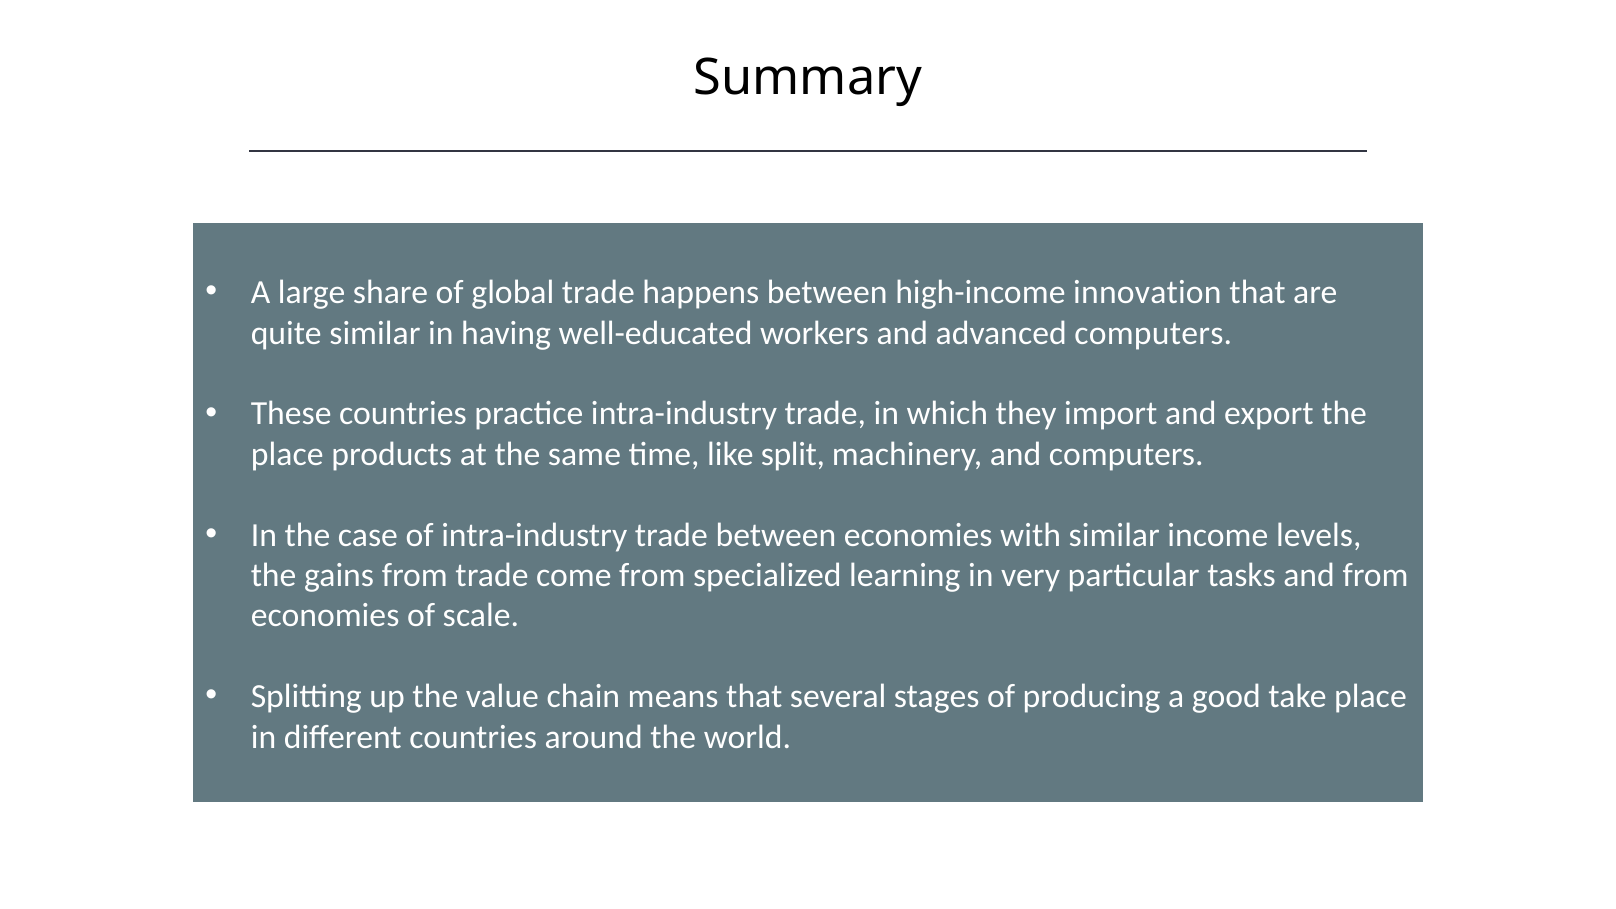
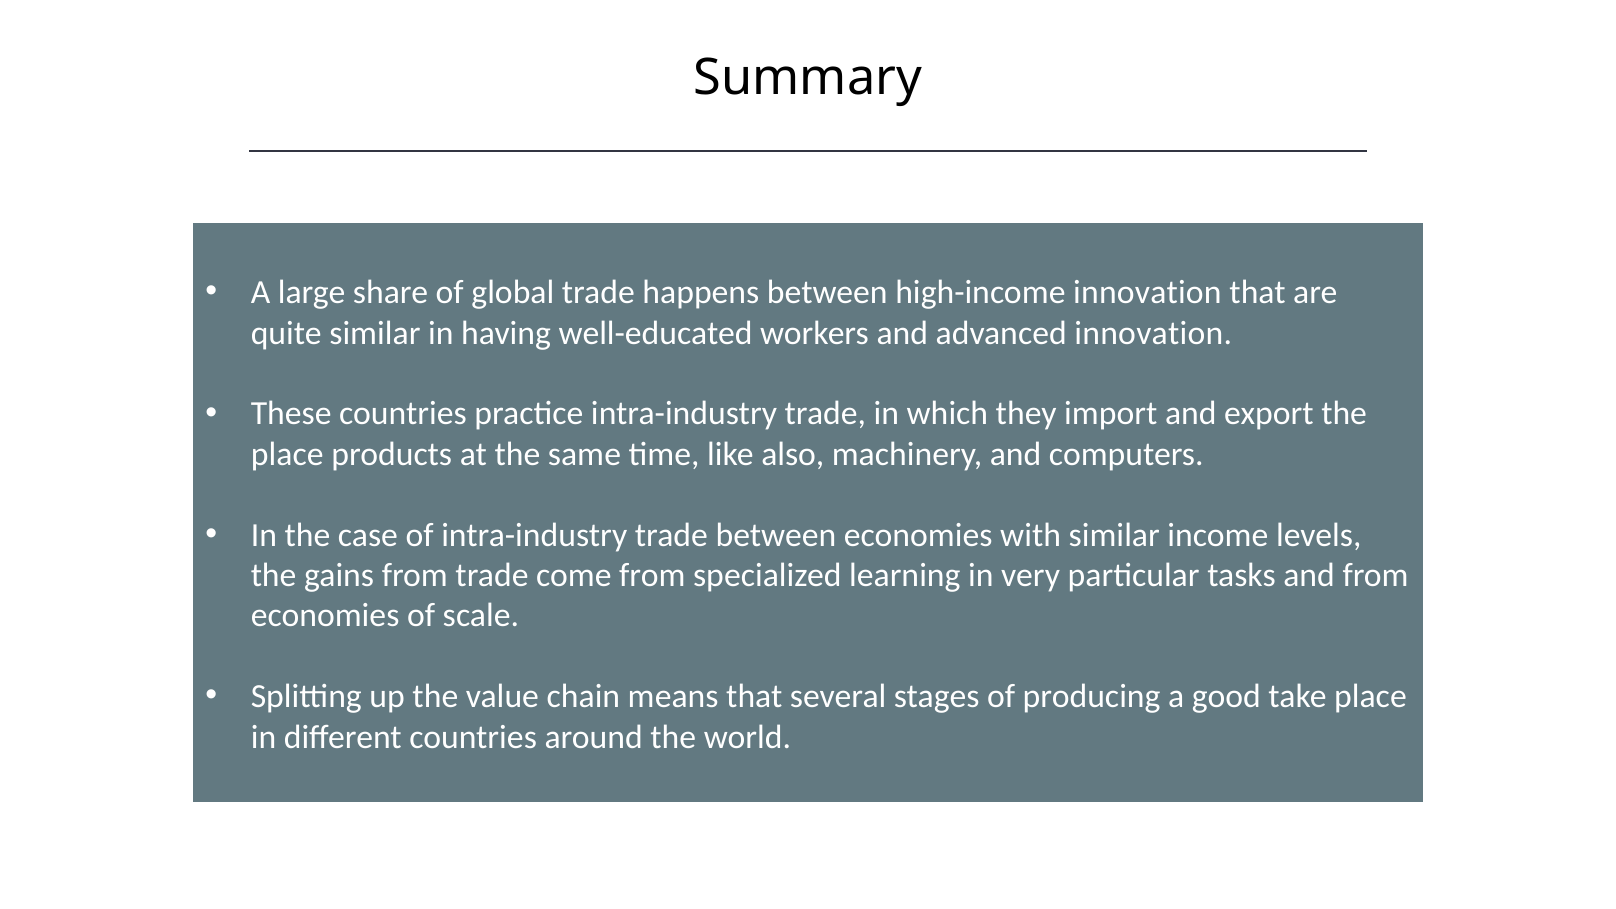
advanced computers: computers -> innovation
split: split -> also
